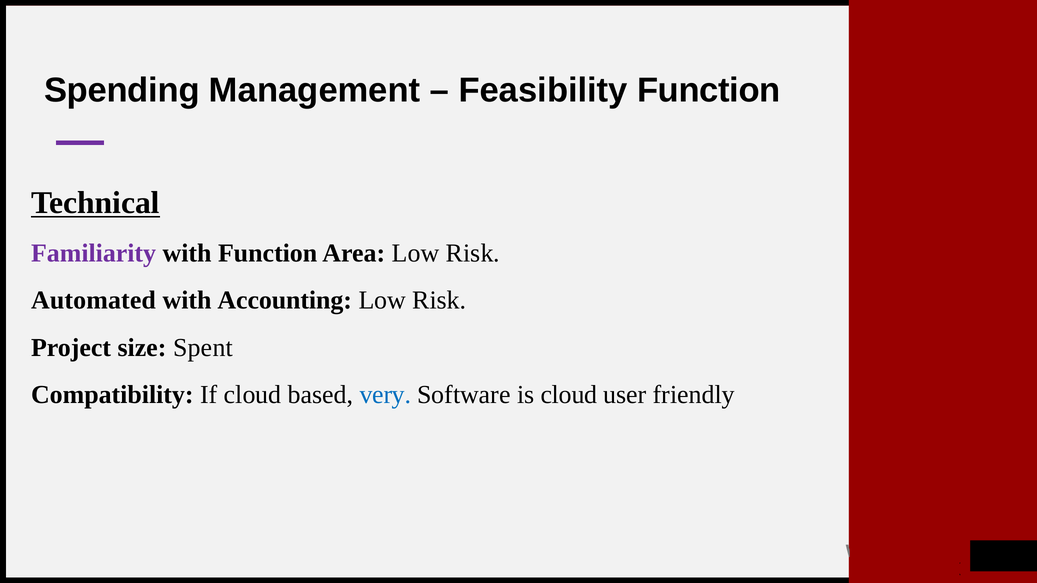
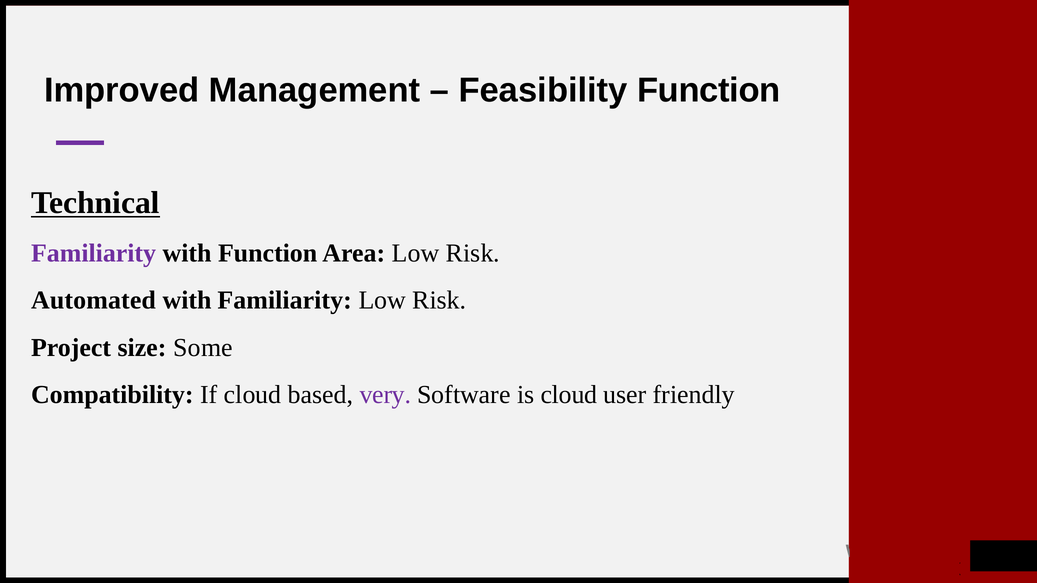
Spending: Spending -> Improved
with Accounting: Accounting -> Familiarity
Spent: Spent -> Some
very colour: blue -> purple
